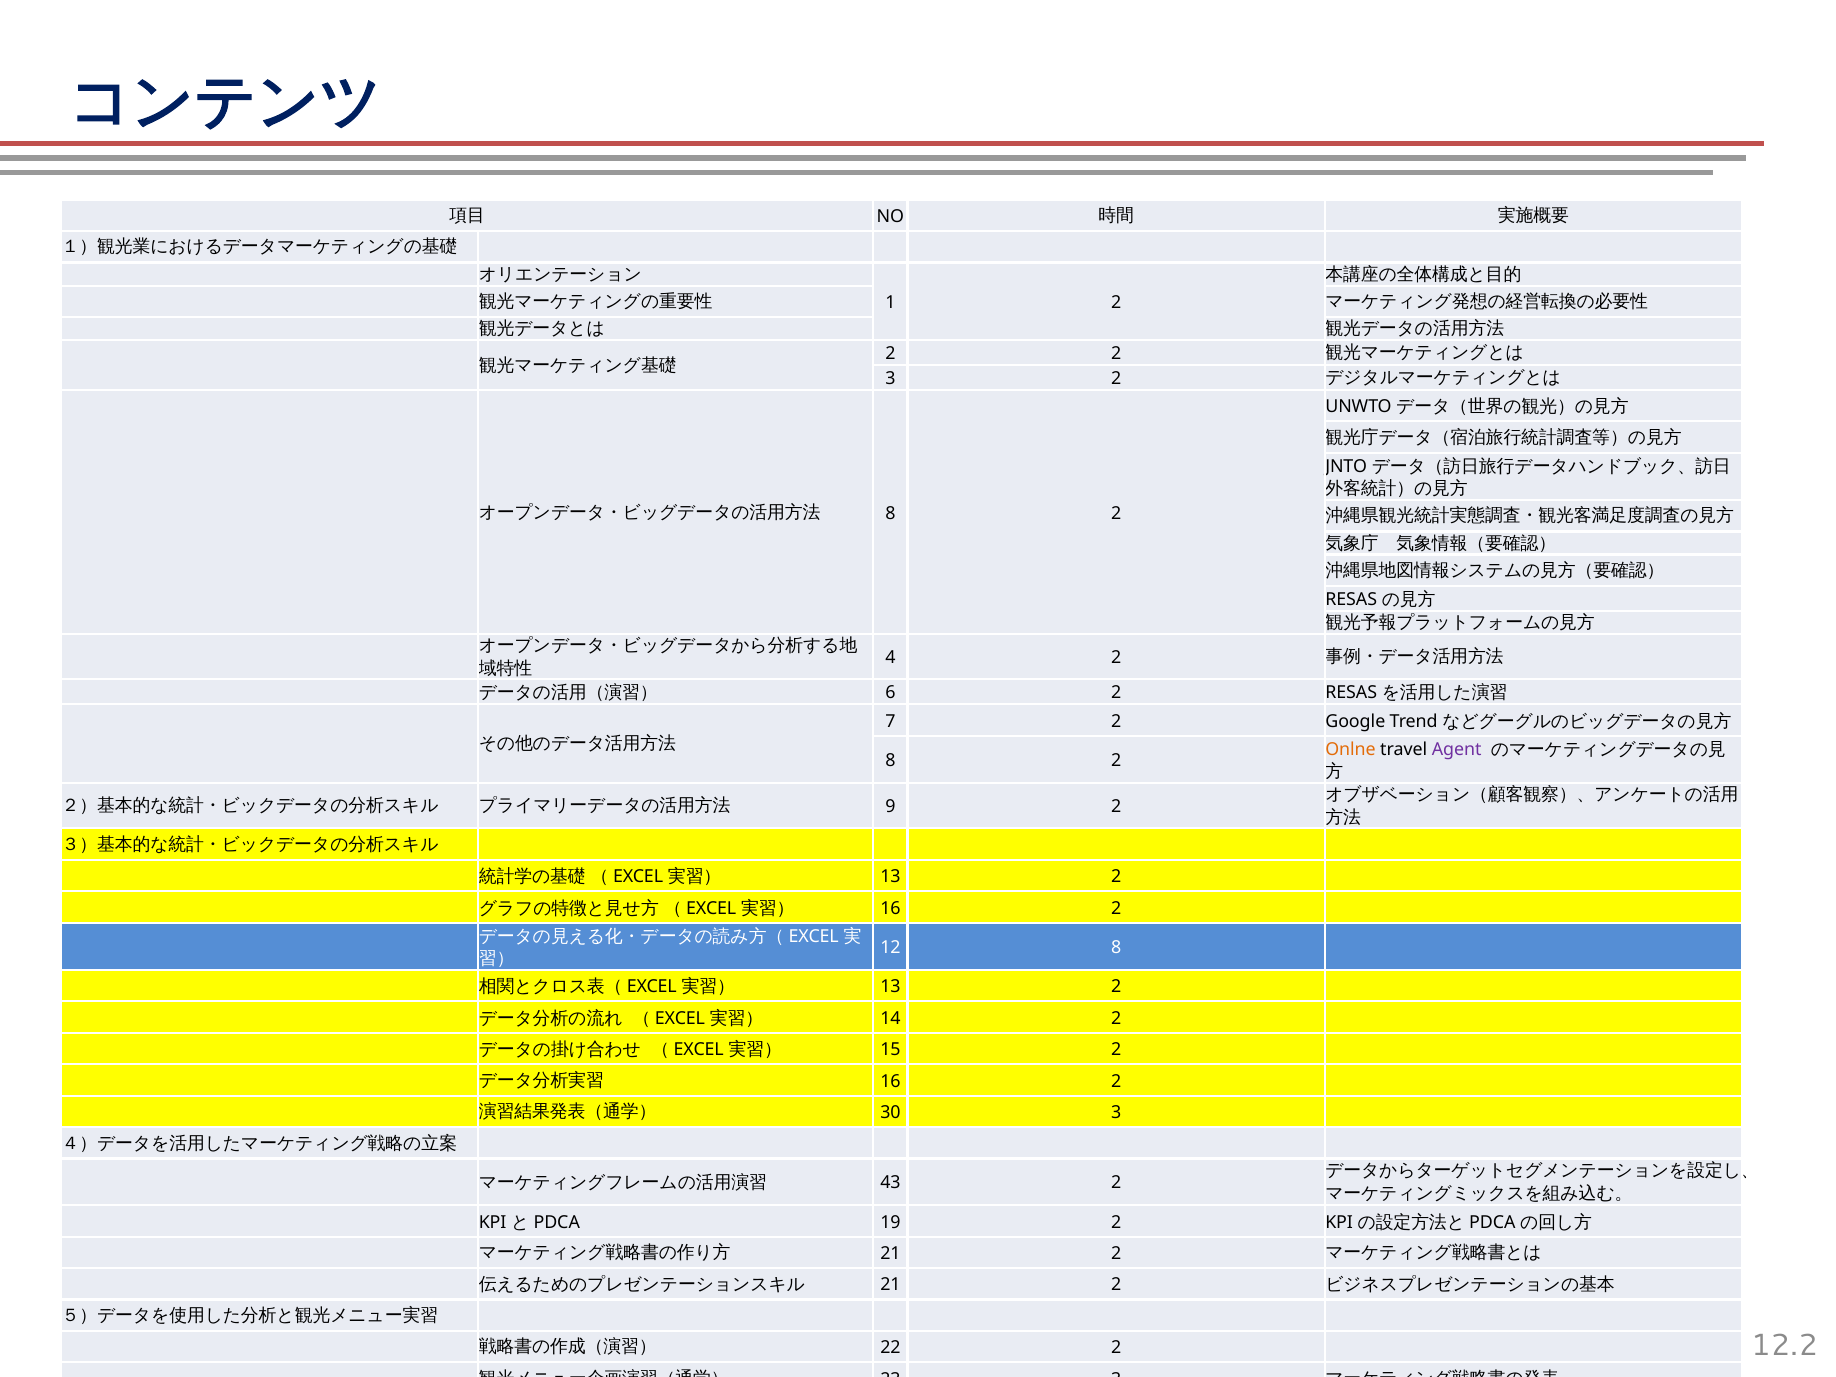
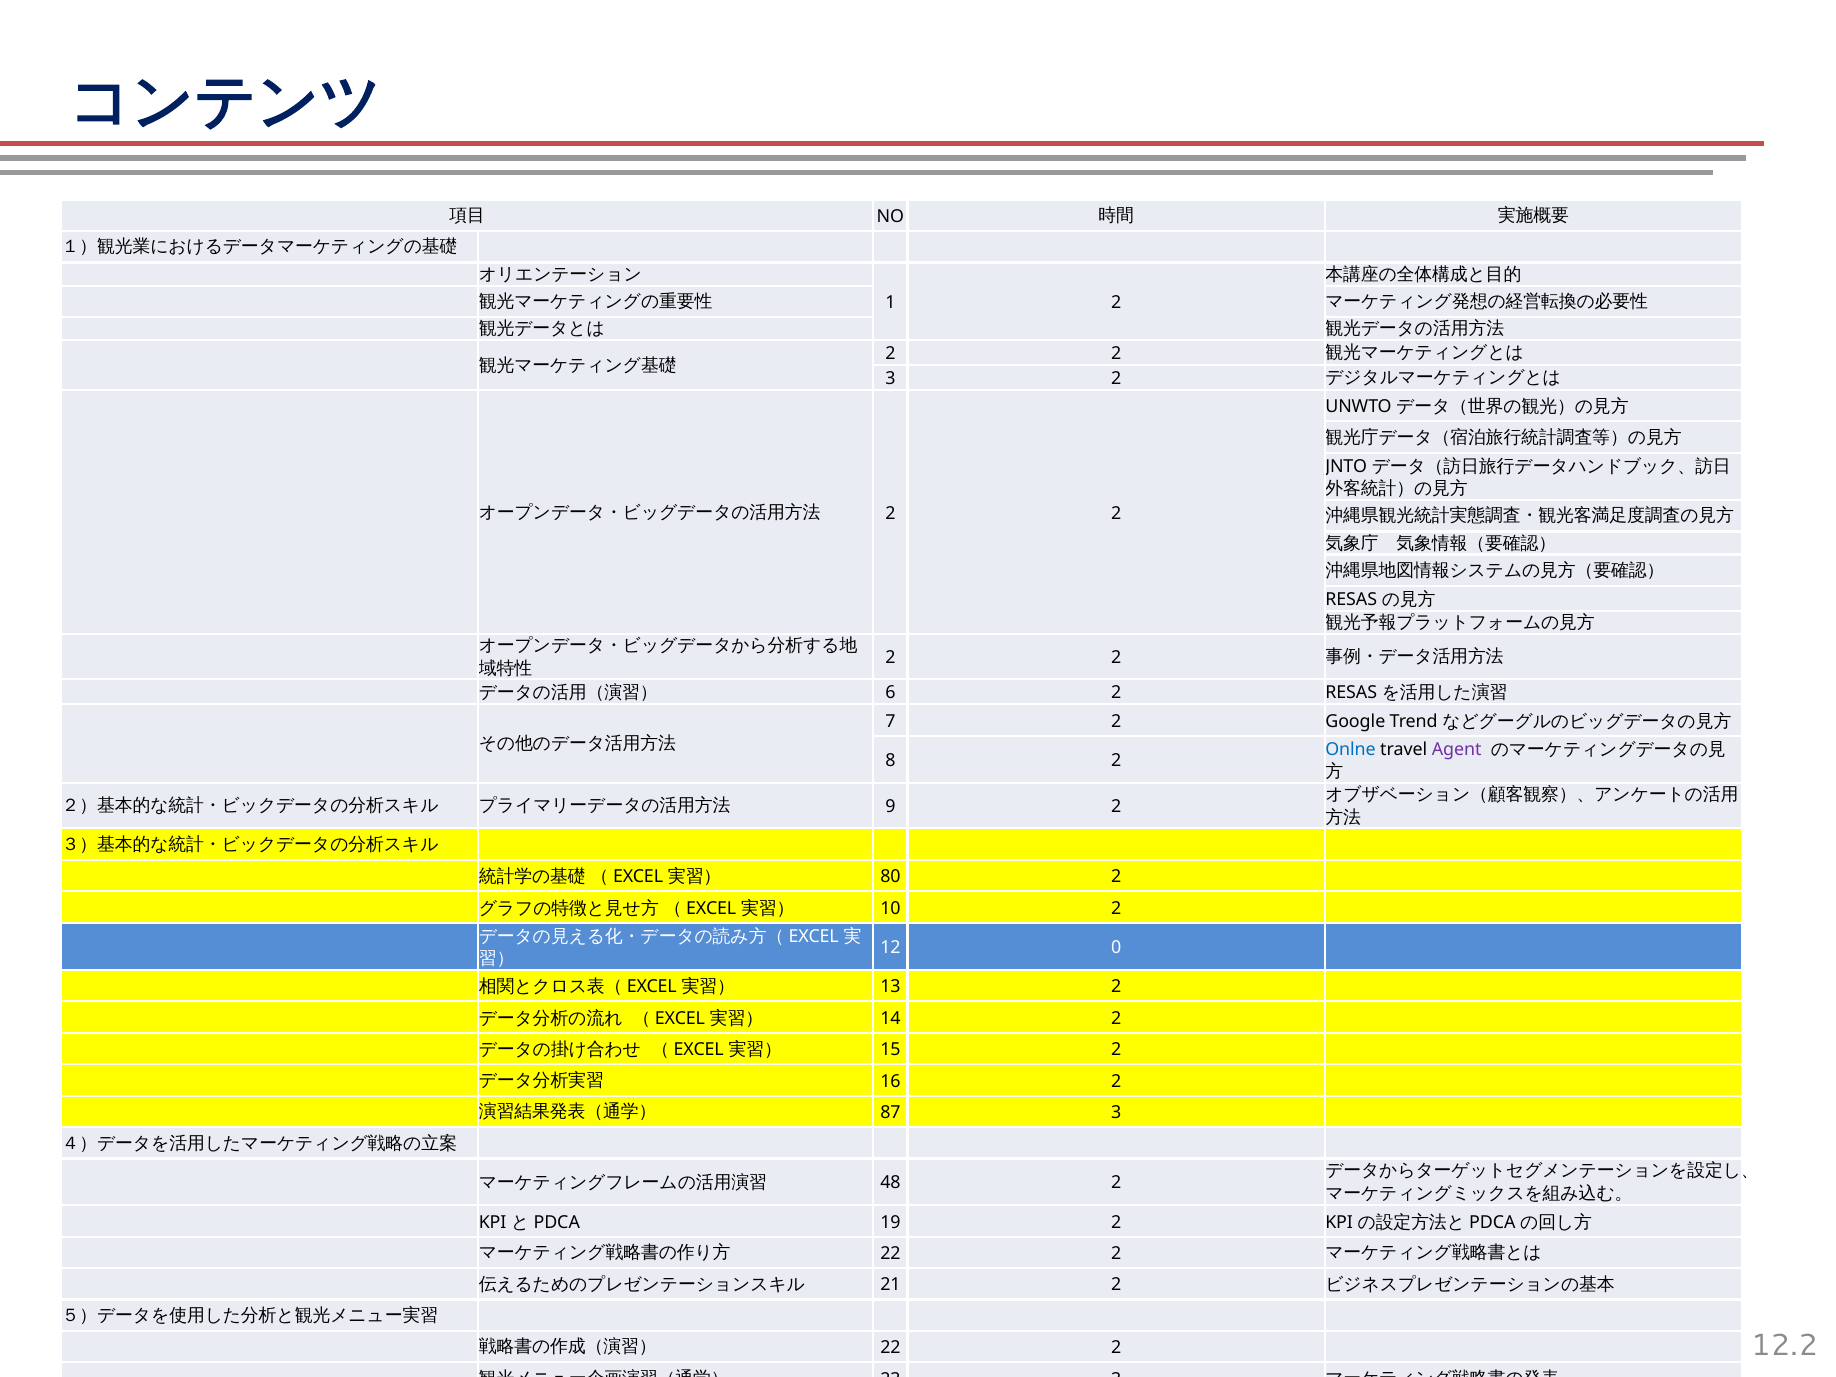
8 at (890, 513): 8 -> 2
4 at (890, 658): 4 -> 2
Onlne colour: orange -> blue
13 at (890, 877): 13 -> 80
16 at (890, 908): 16 -> 10
12 8: 8 -> 0
30: 30 -> 87
43: 43 -> 48
21 at (890, 1254): 21 -> 22
